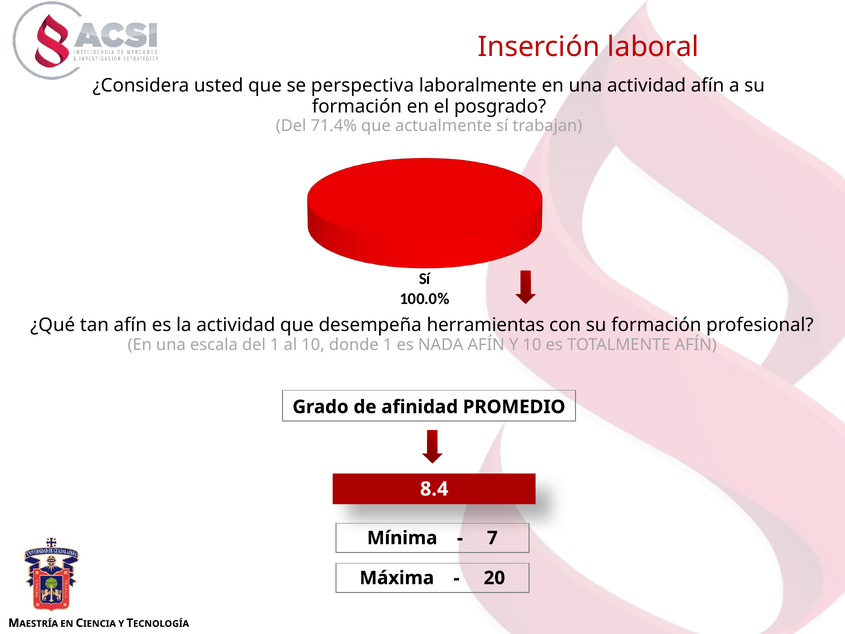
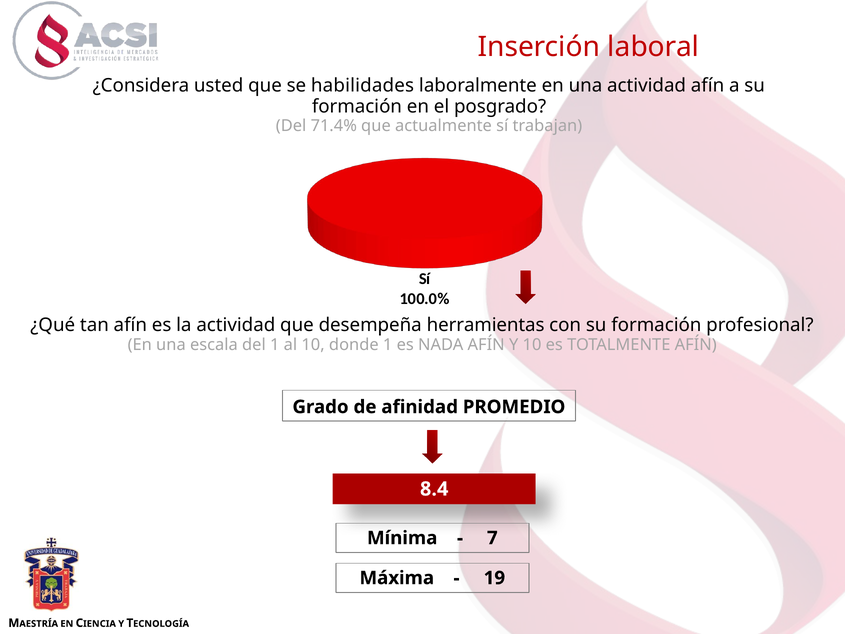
perspectiva: perspectiva -> habilidades
20: 20 -> 19
